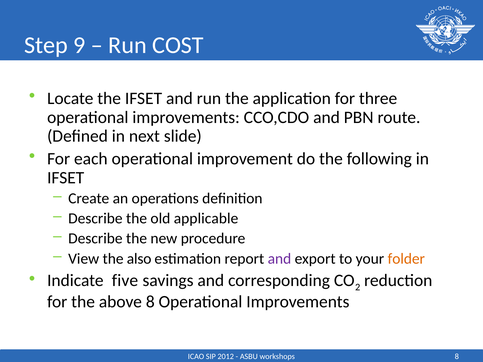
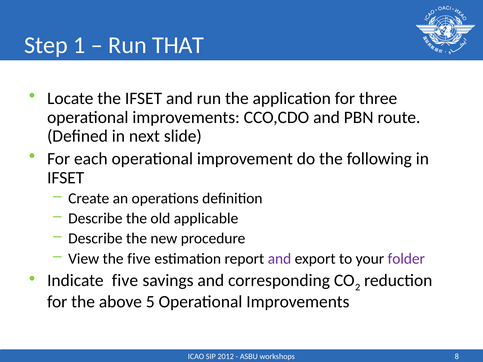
9: 9 -> 1
COST: COST -> THAT
the also: also -> five
folder colour: orange -> purple
above 8: 8 -> 5
